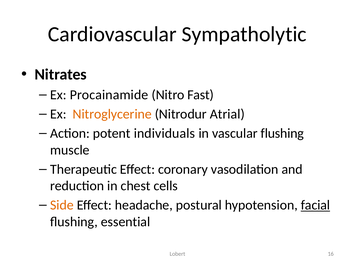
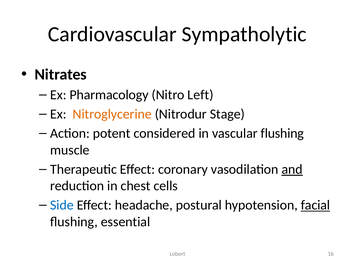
Procainamide: Procainamide -> Pharmacology
Fast: Fast -> Left
Atrial: Atrial -> Stage
individuals: individuals -> considered
and underline: none -> present
Side colour: orange -> blue
